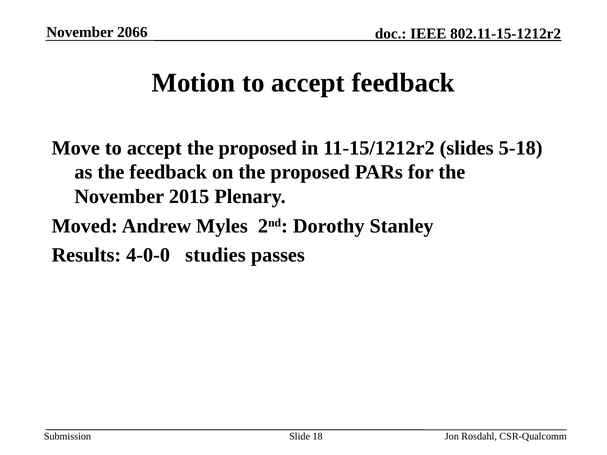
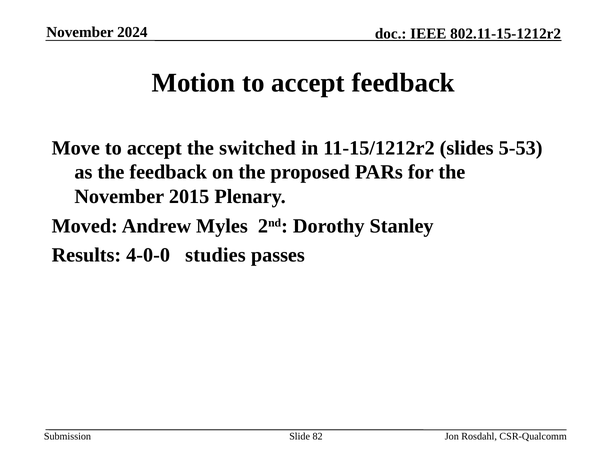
2066: 2066 -> 2024
accept the proposed: proposed -> switched
5-18: 5-18 -> 5-53
18: 18 -> 82
